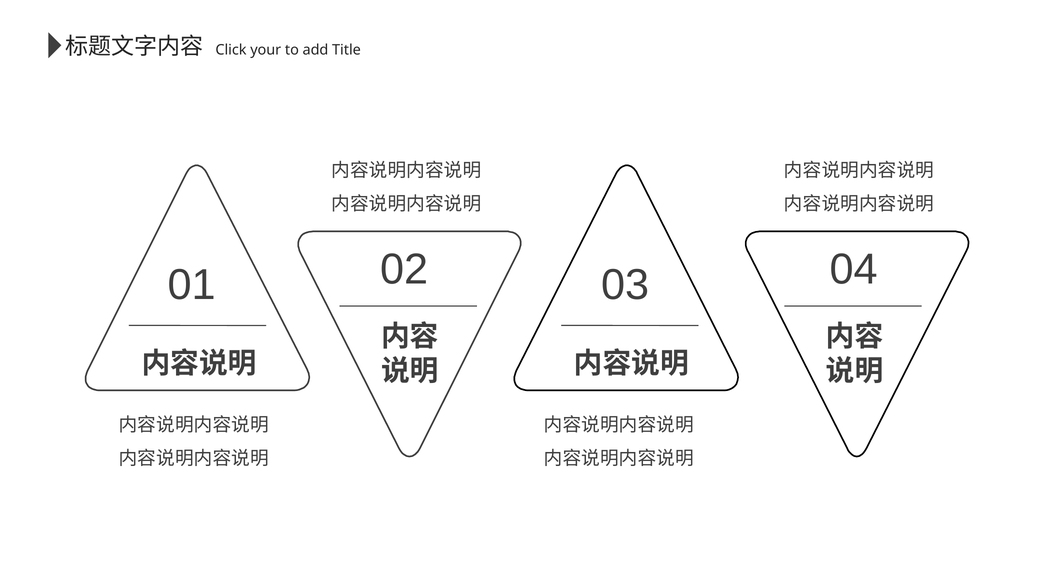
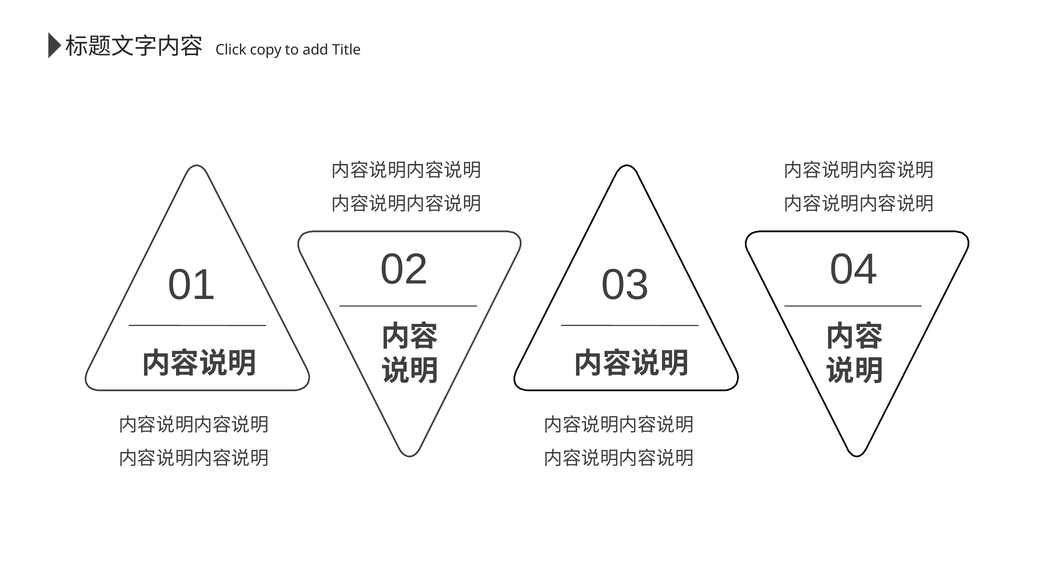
your: your -> copy
